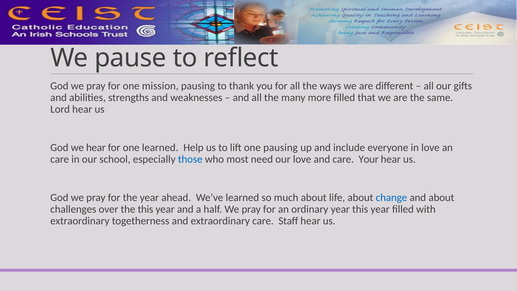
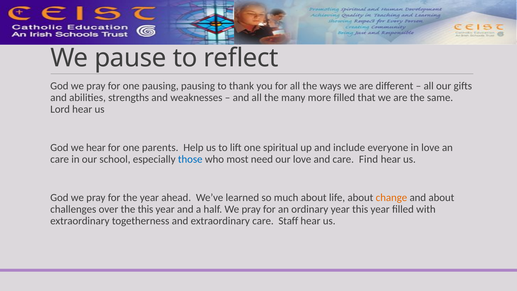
one mission: mission -> pausing
one learned: learned -> parents
one pausing: pausing -> spiritual
Your: Your -> Find
change colour: blue -> orange
